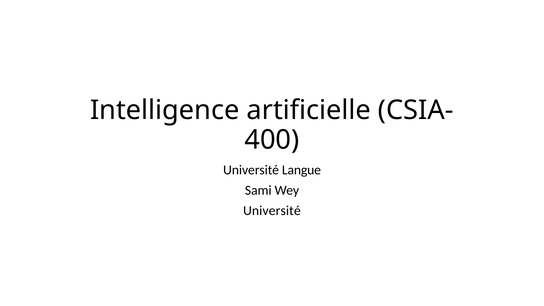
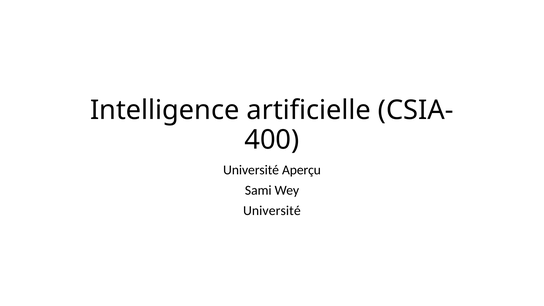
Langue: Langue -> Aperçu
